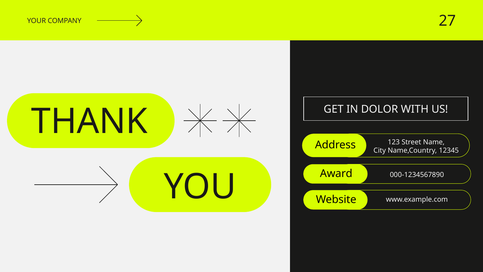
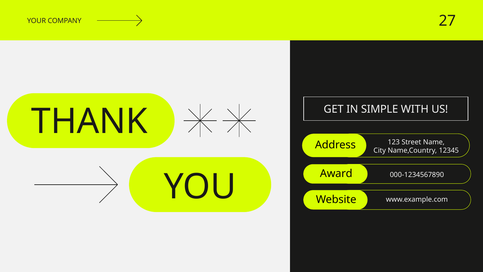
DOLOR: DOLOR -> SIMPLE
